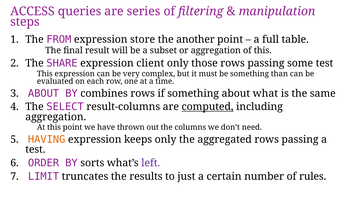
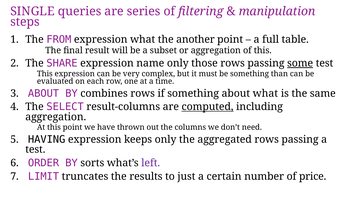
ACCESS: ACCESS -> SINGLE
expression store: store -> what
client: client -> name
some underline: none -> present
HAVING colour: orange -> black
rules: rules -> price
